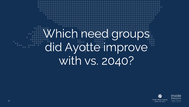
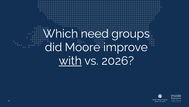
Ayotte: Ayotte -> Moore
with underline: none -> present
2040: 2040 -> 2026
